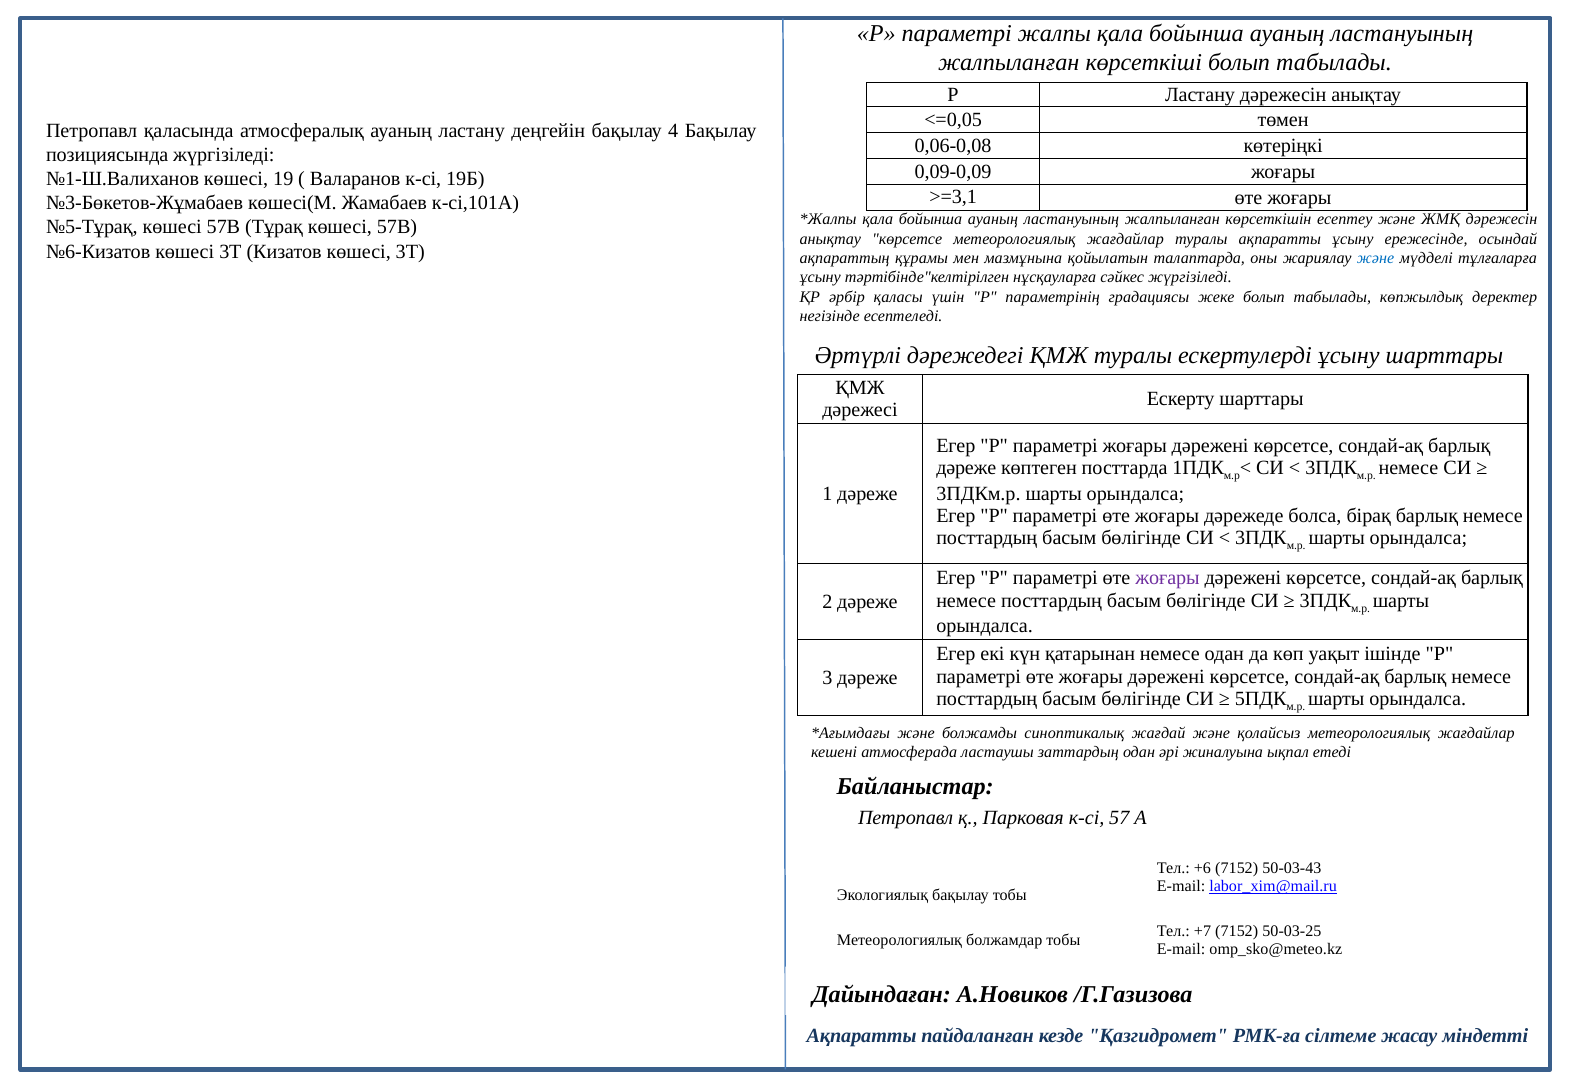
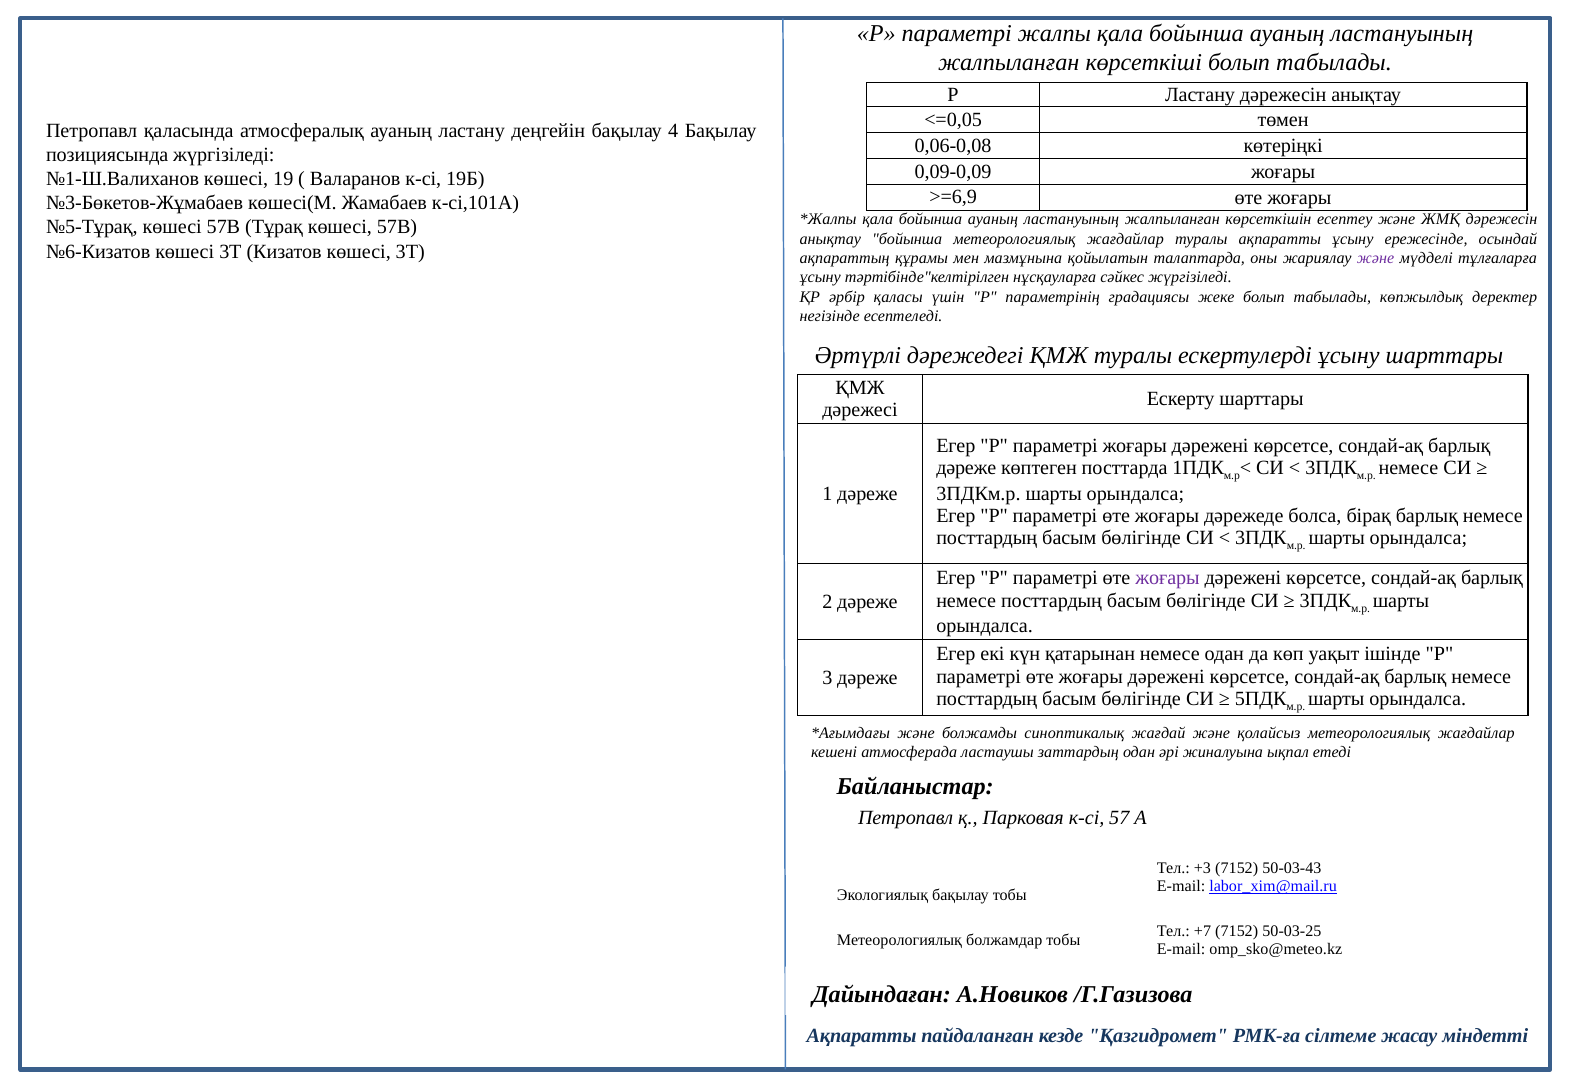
>=3,1: >=3,1 -> >=6,9
анықтау көрсетсе: көрсетсе -> бойынша
және at (1376, 258) colour: blue -> purple
+6: +6 -> +3
